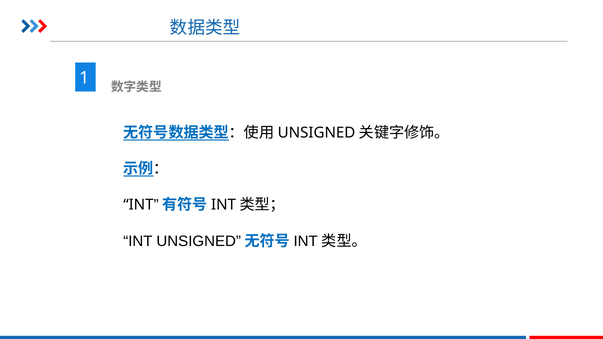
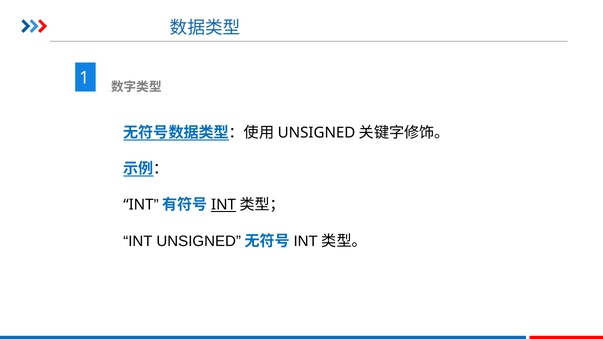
INT at (224, 205) underline: none -> present
